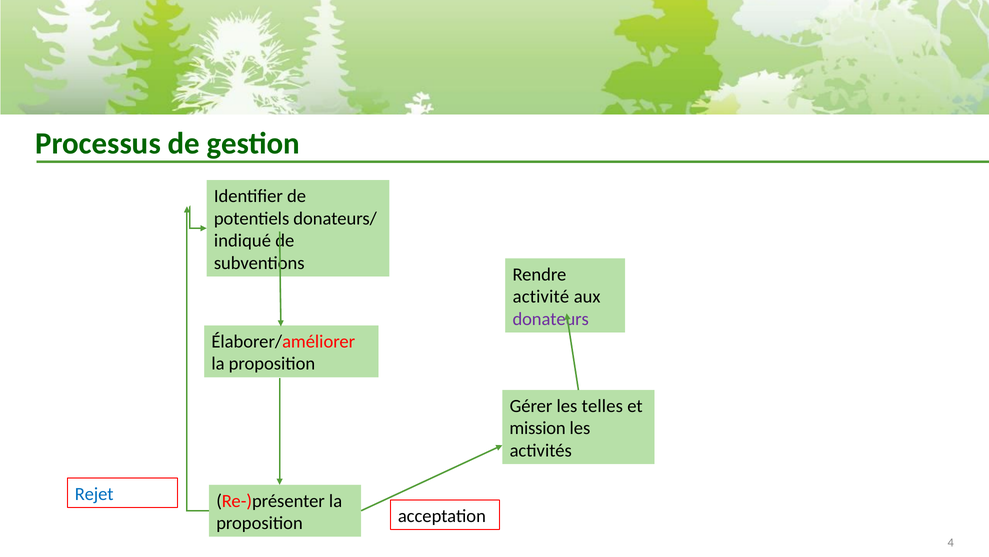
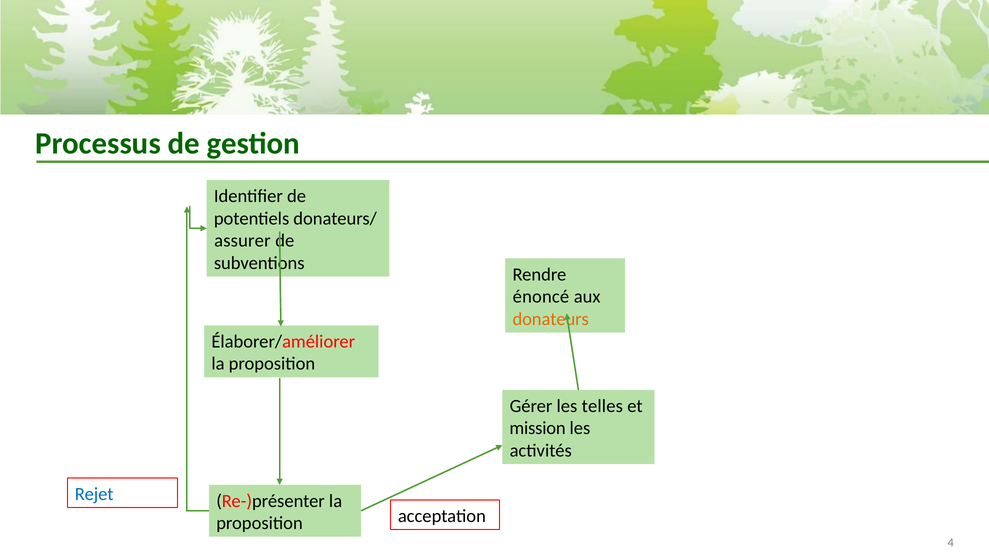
indiqué: indiqué -> assurer
activité: activité -> énoncé
donateurs colour: purple -> orange
